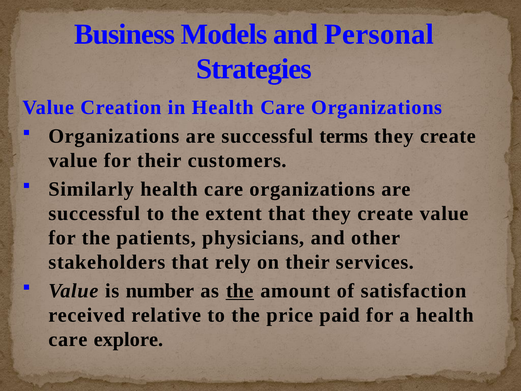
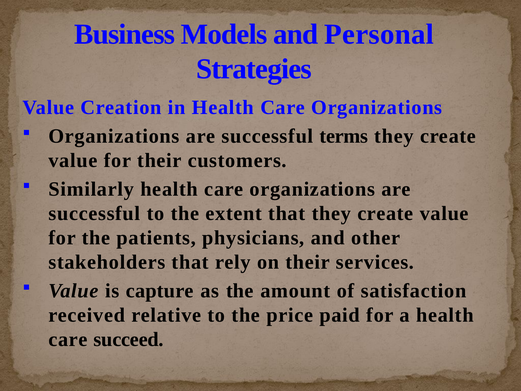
number: number -> capture
the at (240, 291) underline: present -> none
explore: explore -> succeed
